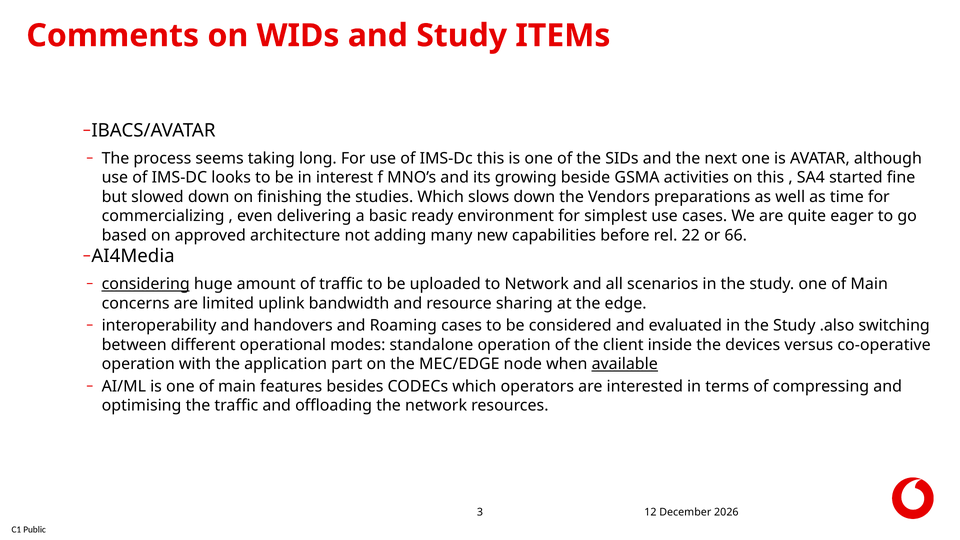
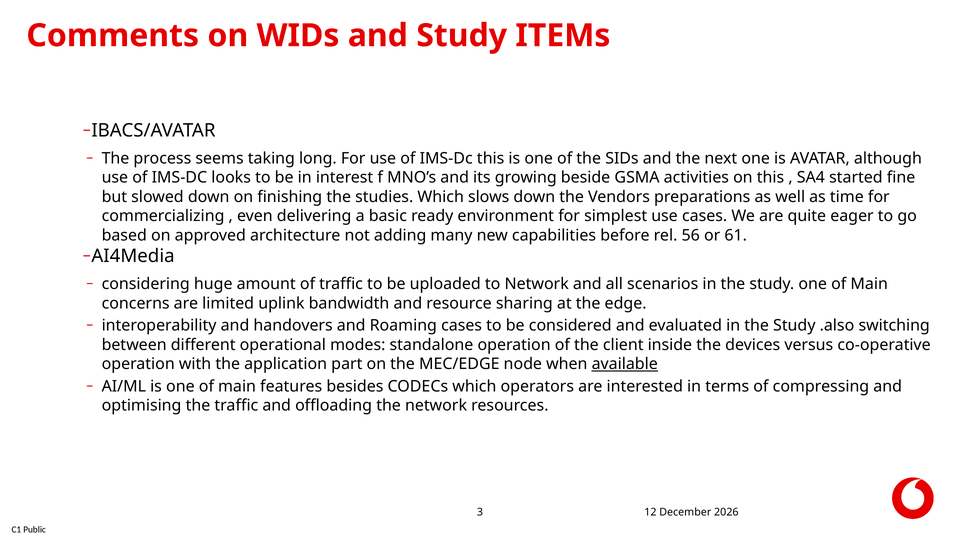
22: 22 -> 56
66: 66 -> 61
considering underline: present -> none
